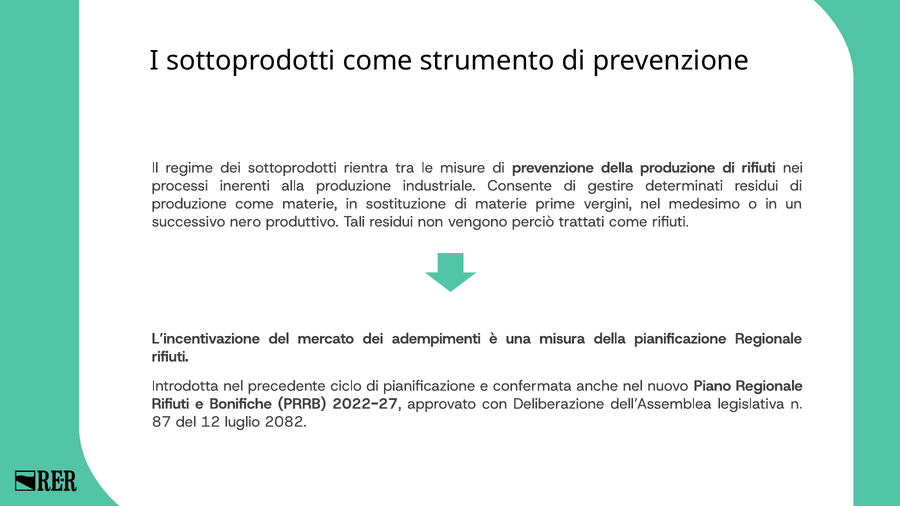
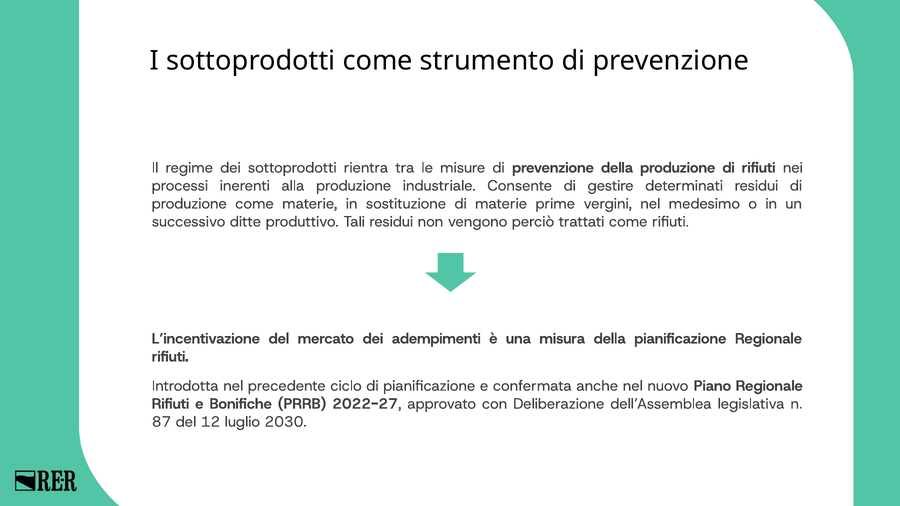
nero: nero -> ditte
2082: 2082 -> 2030
